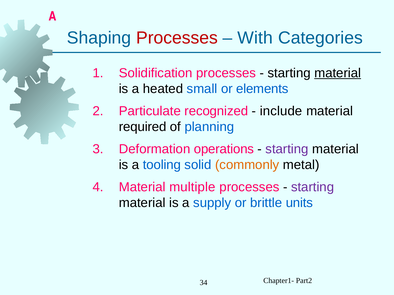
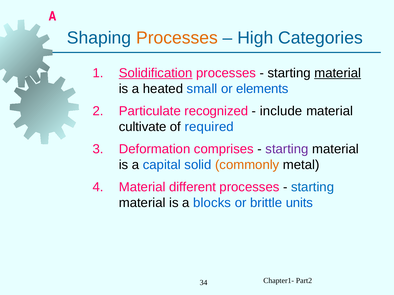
Processes at (177, 38) colour: red -> orange
With: With -> High
Solidification underline: none -> present
required: required -> cultivate
planning: planning -> required
operations: operations -> comprises
tooling: tooling -> capital
multiple: multiple -> different
starting at (313, 187) colour: purple -> blue
supply: supply -> blocks
